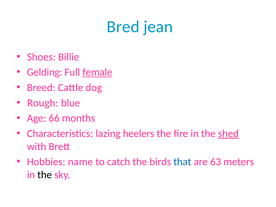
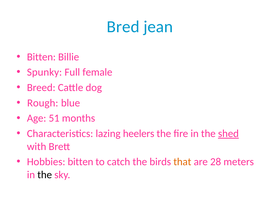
Shoes at (41, 57): Shoes -> Bitten
Gelding: Gelding -> Spunky
female underline: present -> none
66: 66 -> 51
Hobbies name: name -> bitten
that colour: blue -> orange
63: 63 -> 28
